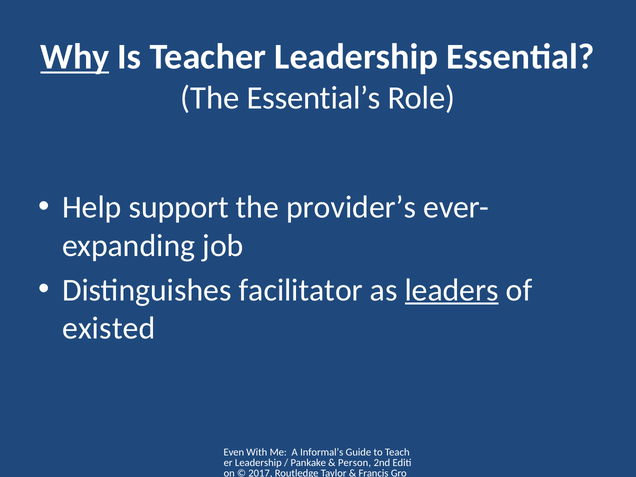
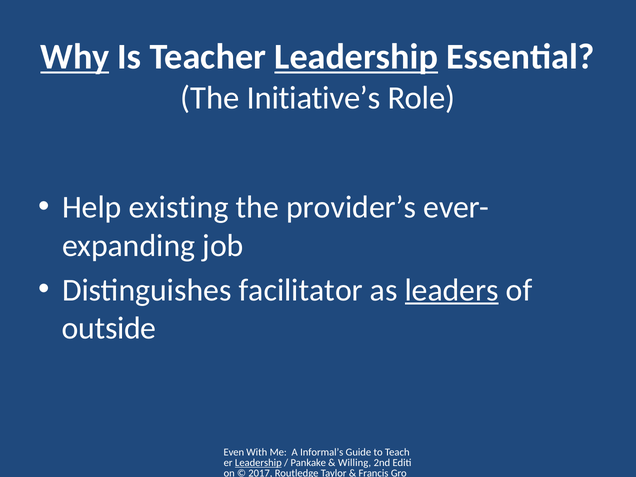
Leadership at (356, 57) underline: none -> present
Essential’s: Essential’s -> Initiative’s
support: support -> existing
existed: existed -> outside
Leadership at (258, 463) underline: none -> present
Person: Person -> Willing
